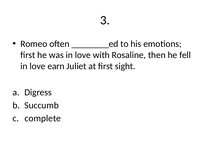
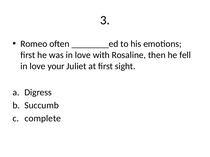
earn: earn -> your
